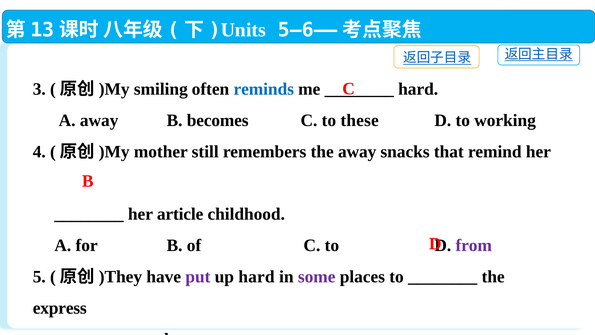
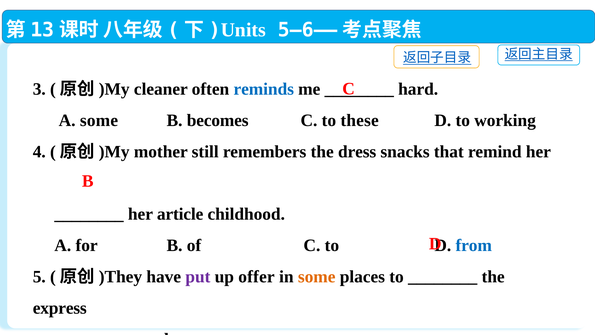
smiling: smiling -> cleaner
A away: away -> some
the away: away -> dress
from colour: purple -> blue
up hard: hard -> offer
some at (317, 277) colour: purple -> orange
